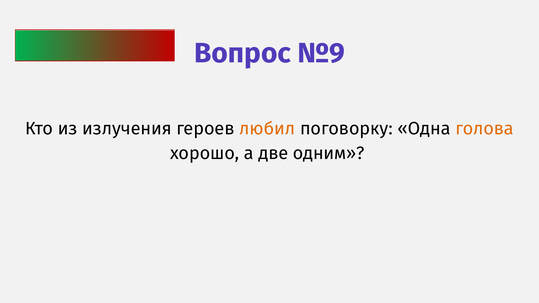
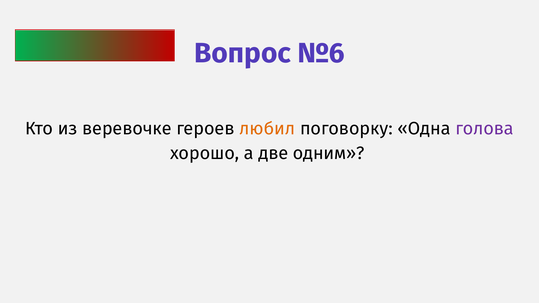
№9: №9 -> №6
излучения: излучения -> веревочке
голова colour: orange -> purple
